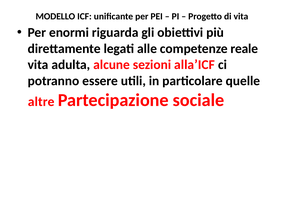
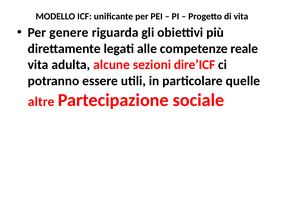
enormi: enormi -> genere
alla’ICF: alla’ICF -> dire’ICF
